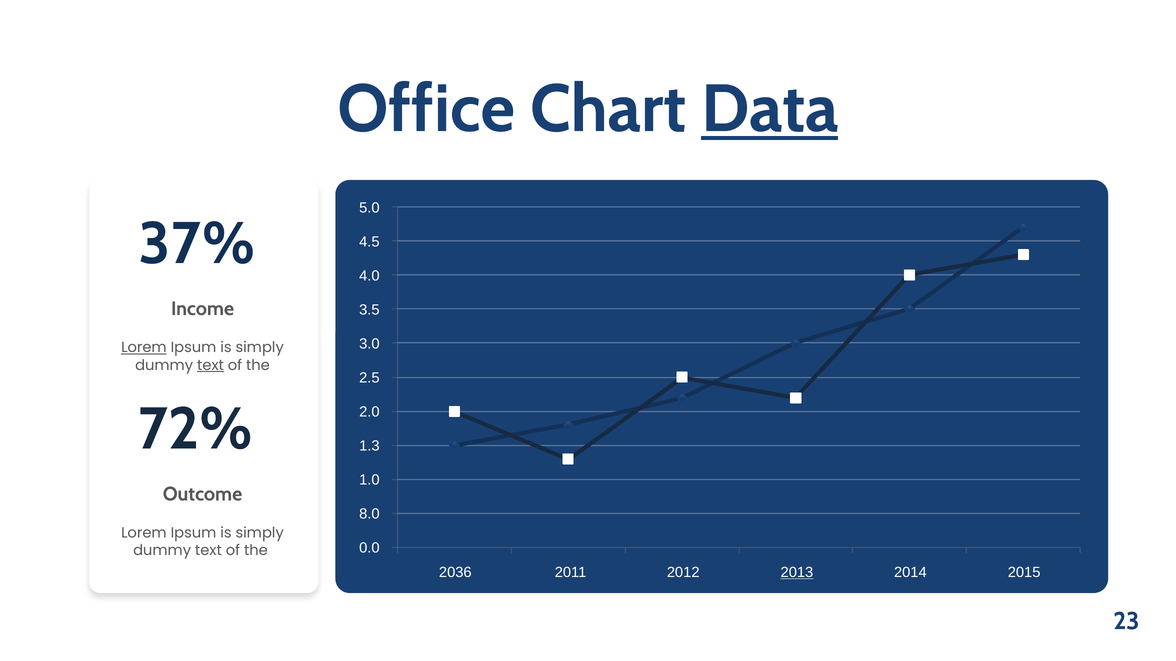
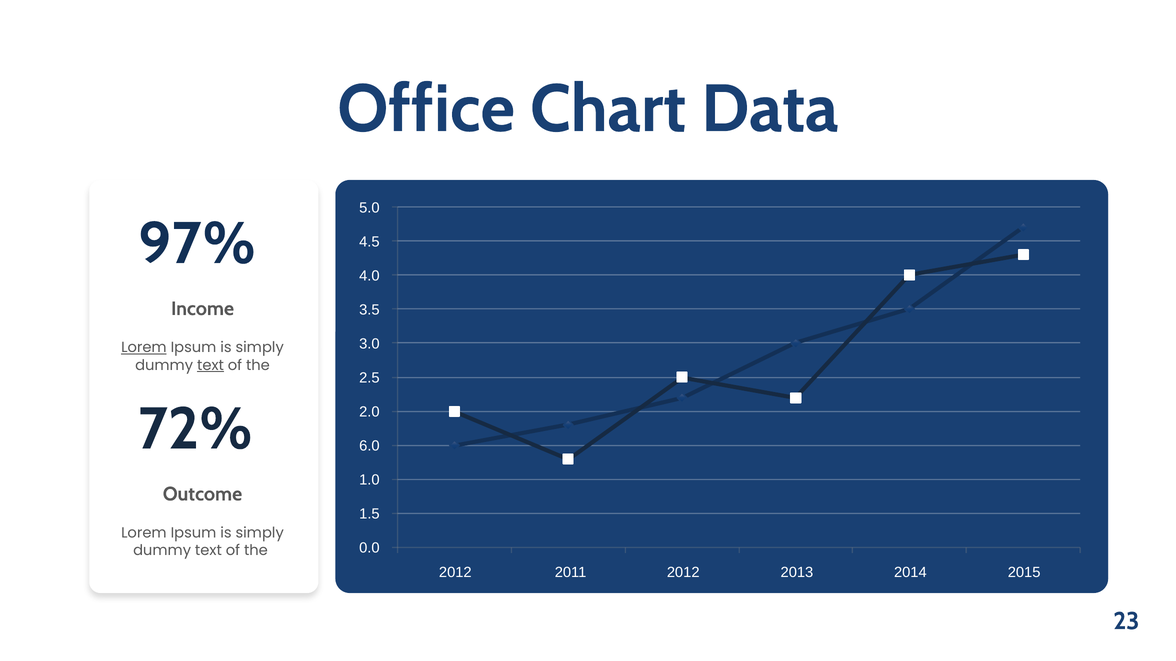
Data underline: present -> none
37%: 37% -> 97%
1.3: 1.3 -> 6.0
8.0: 8.0 -> 1.5
2036 at (455, 573): 2036 -> 2012
2013 underline: present -> none
